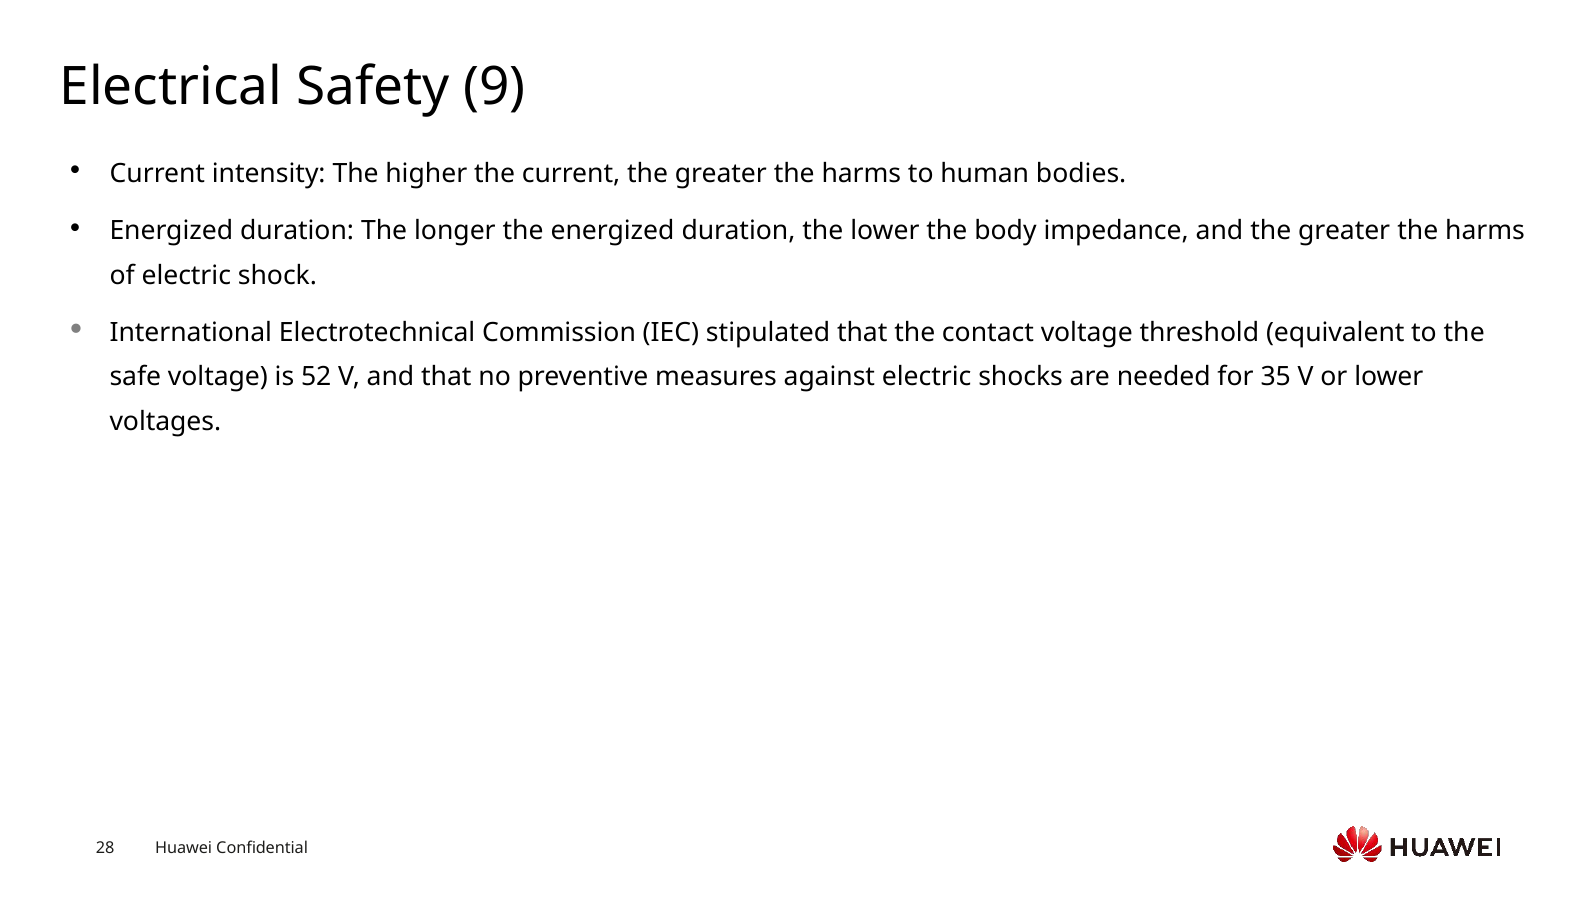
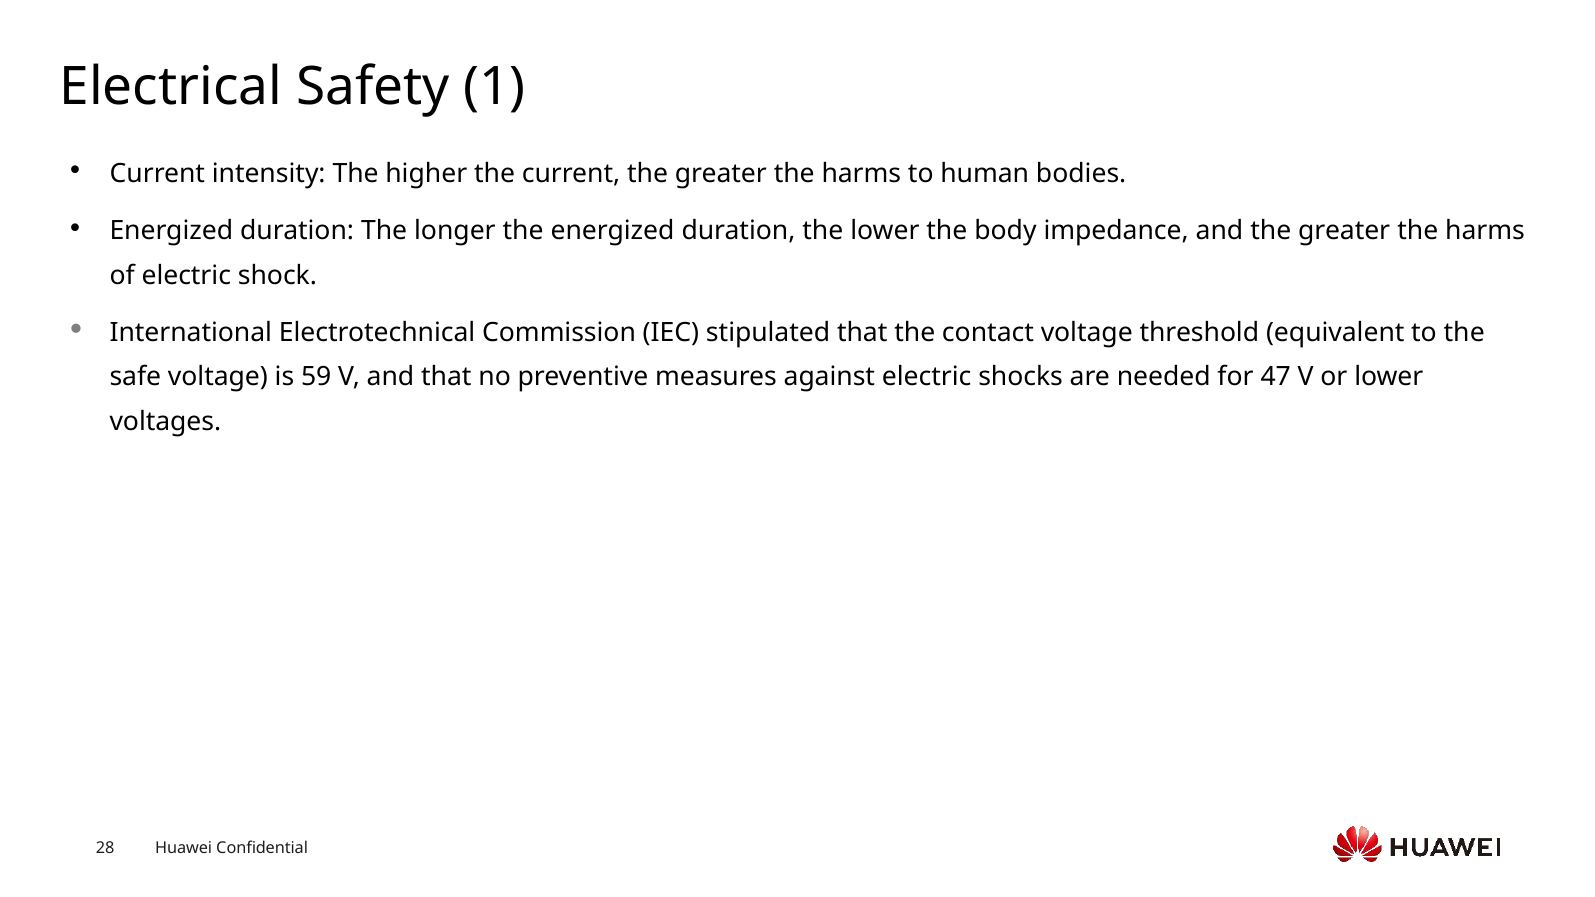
9: 9 -> 1
52: 52 -> 59
35: 35 -> 47
